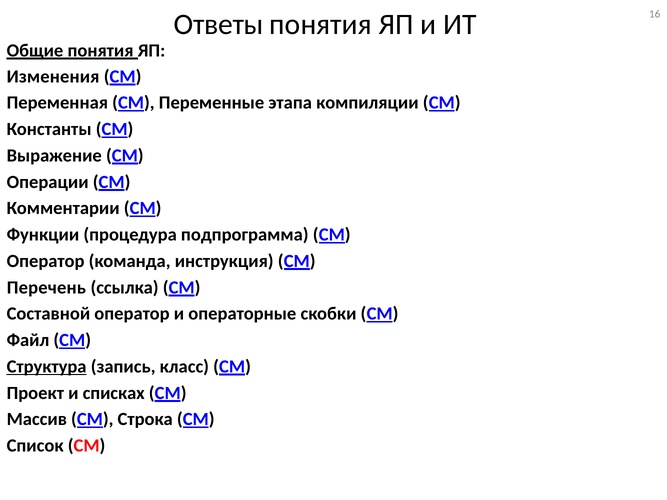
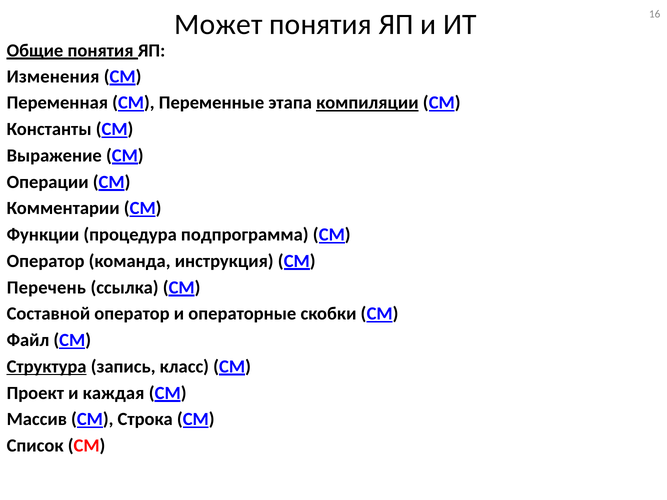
Ответы: Ответы -> Может
компиляции underline: none -> present
списках: списках -> каждая
